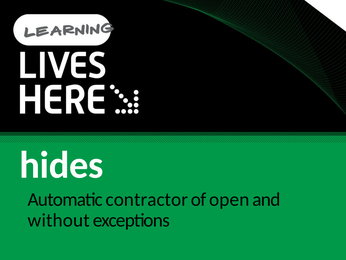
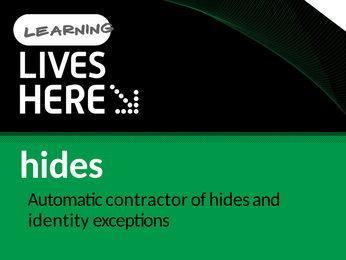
of open: open -> hides
without: without -> identity
